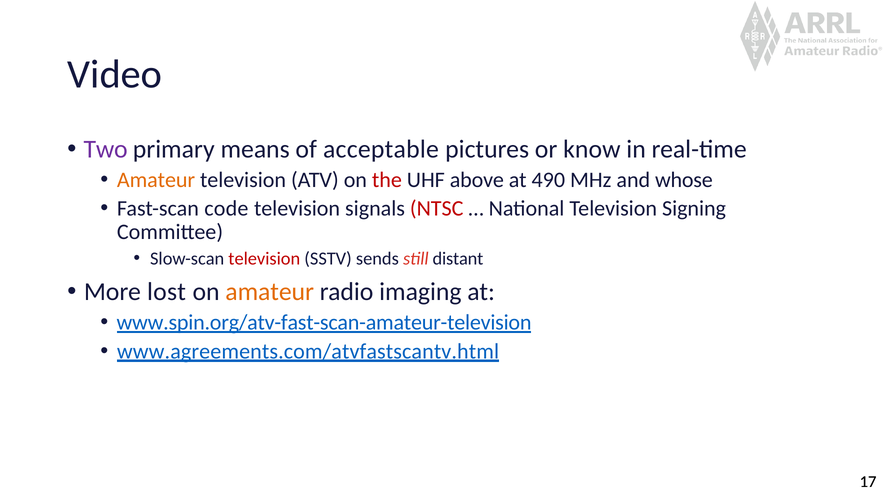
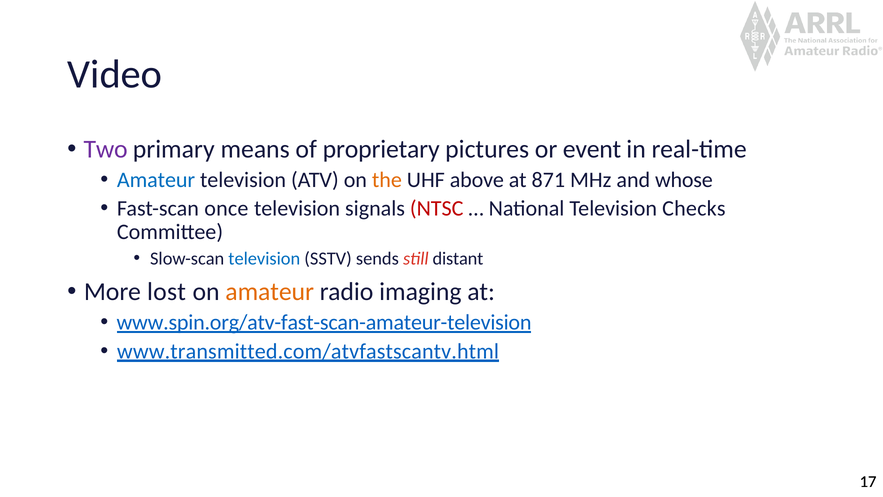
acceptable: acceptable -> proprietary
know: know -> event
Amateur at (156, 180) colour: orange -> blue
the colour: red -> orange
490: 490 -> 871
code: code -> once
Signing: Signing -> Checks
television at (264, 258) colour: red -> blue
www.agreements.com/atvfastscantv.html: www.agreements.com/atvfastscantv.html -> www.transmitted.com/atvfastscantv.html
